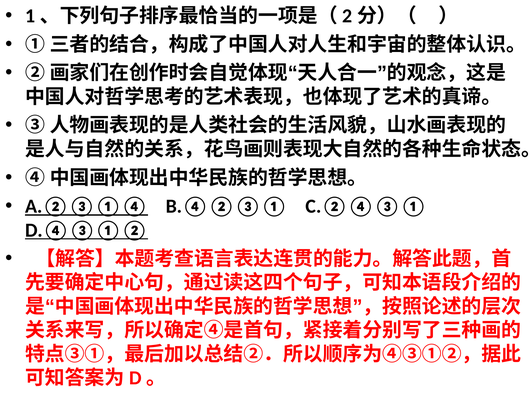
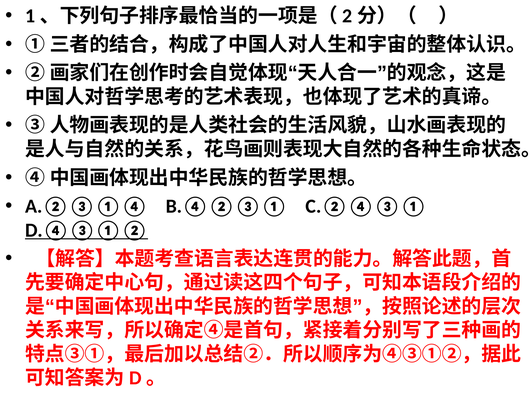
A.②③①④ underline: present -> none
